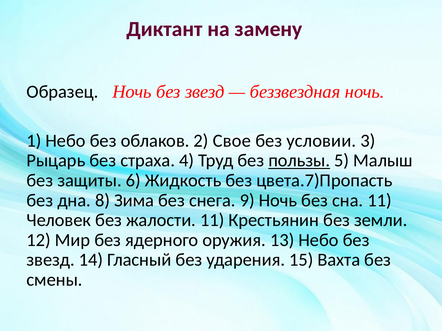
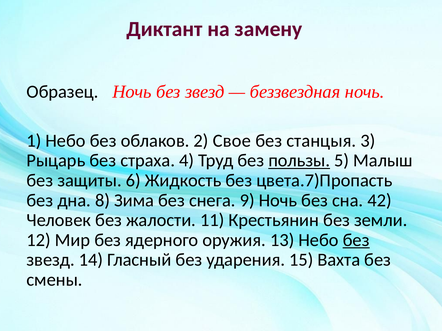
условии: условии -> станцыя
сна 11: 11 -> 42
без at (356, 240) underline: none -> present
